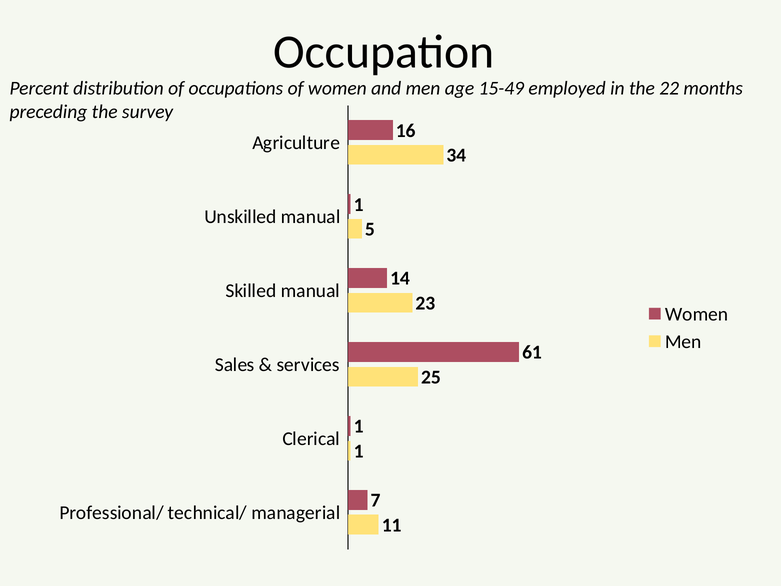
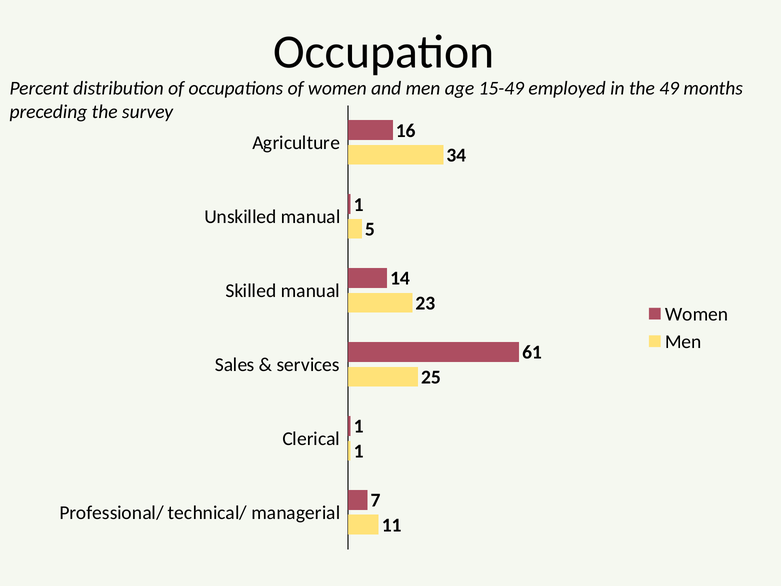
22: 22 -> 49
